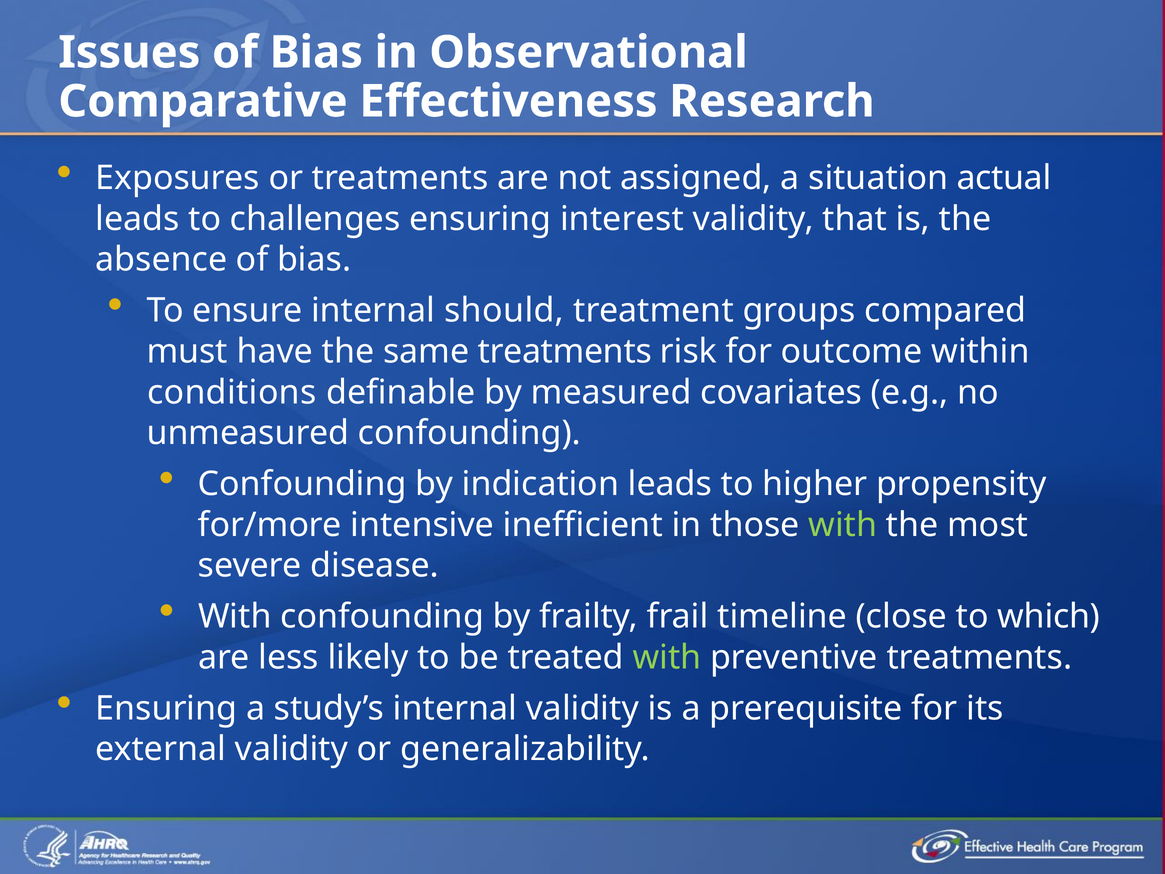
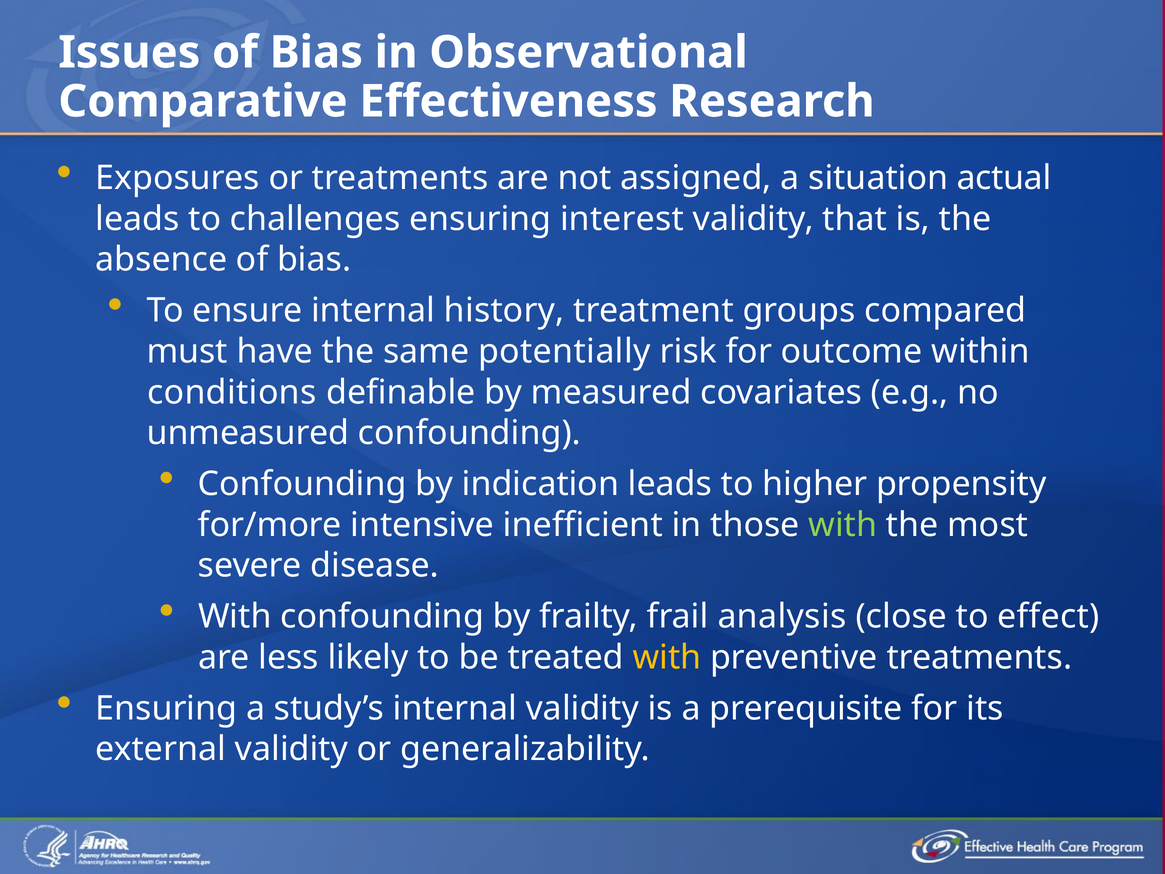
should: should -> history
same treatments: treatments -> potentially
timeline: timeline -> analysis
which: which -> effect
with at (667, 657) colour: light green -> yellow
